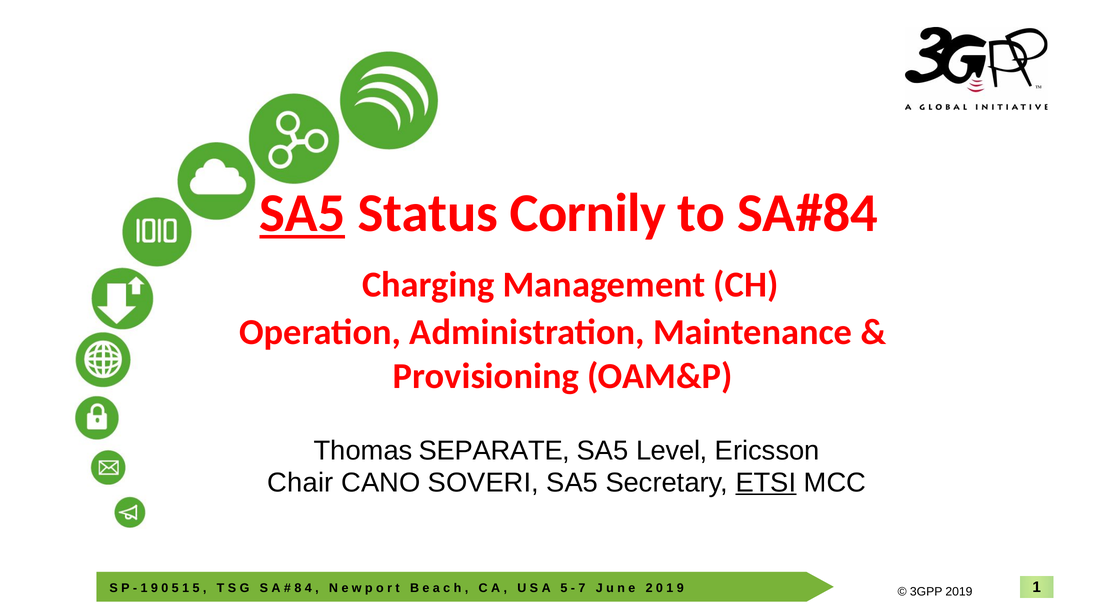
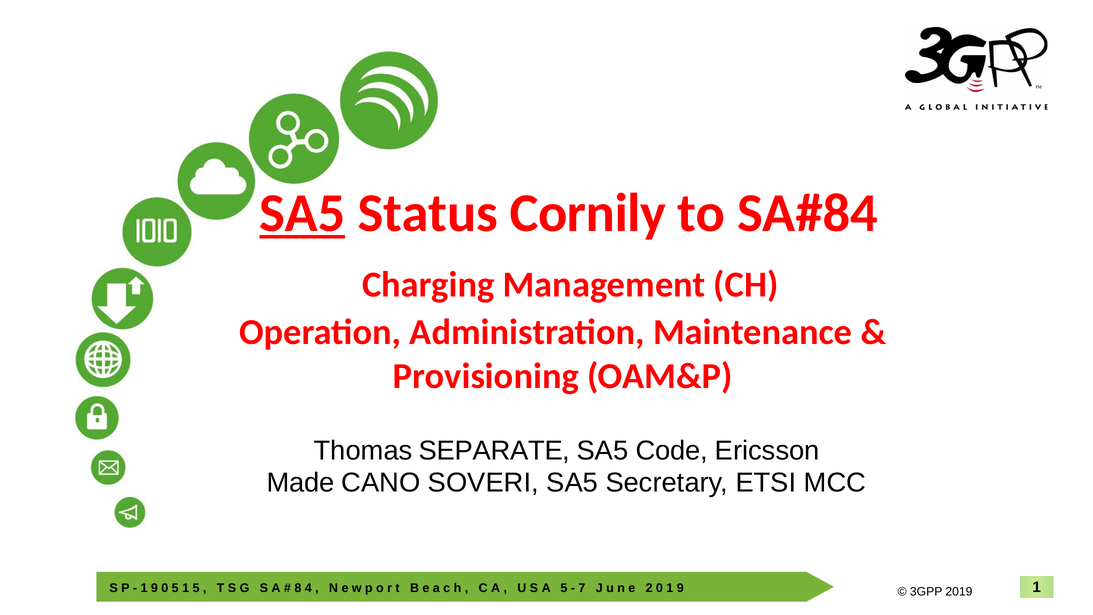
Level: Level -> Code
Chair: Chair -> Made
ETSI underline: present -> none
